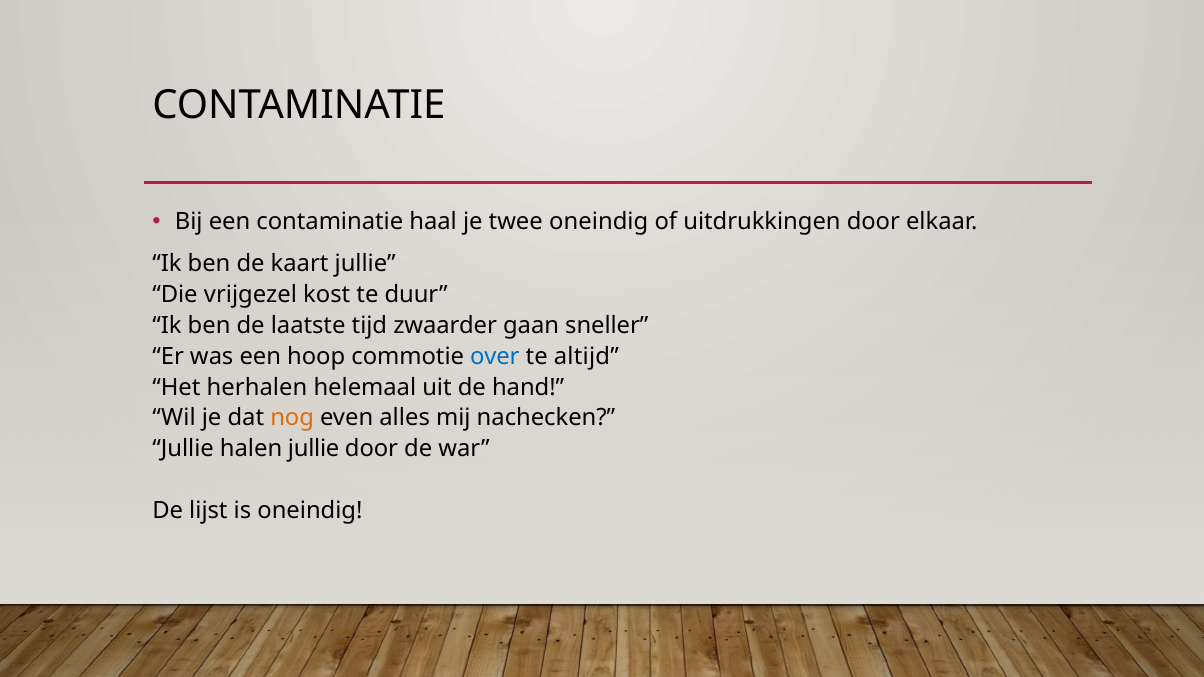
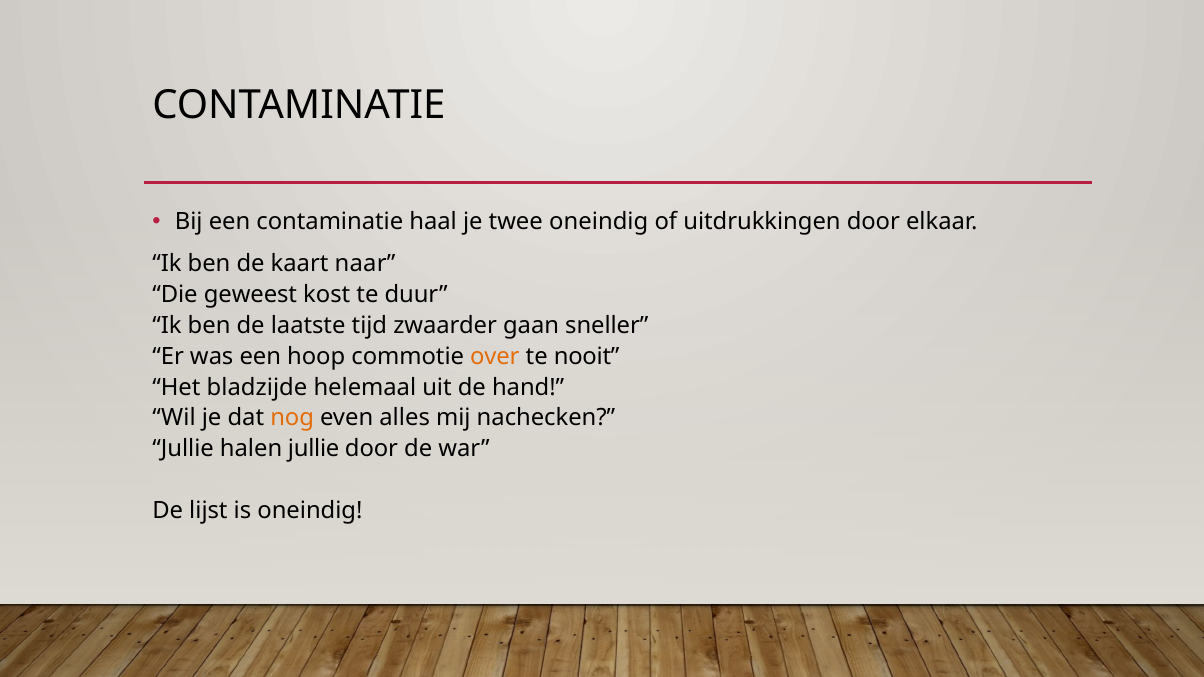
kaart jullie: jullie -> naar
vrijgezel: vrijgezel -> geweest
over colour: blue -> orange
altijd: altijd -> nooit
herhalen: herhalen -> bladzijde
